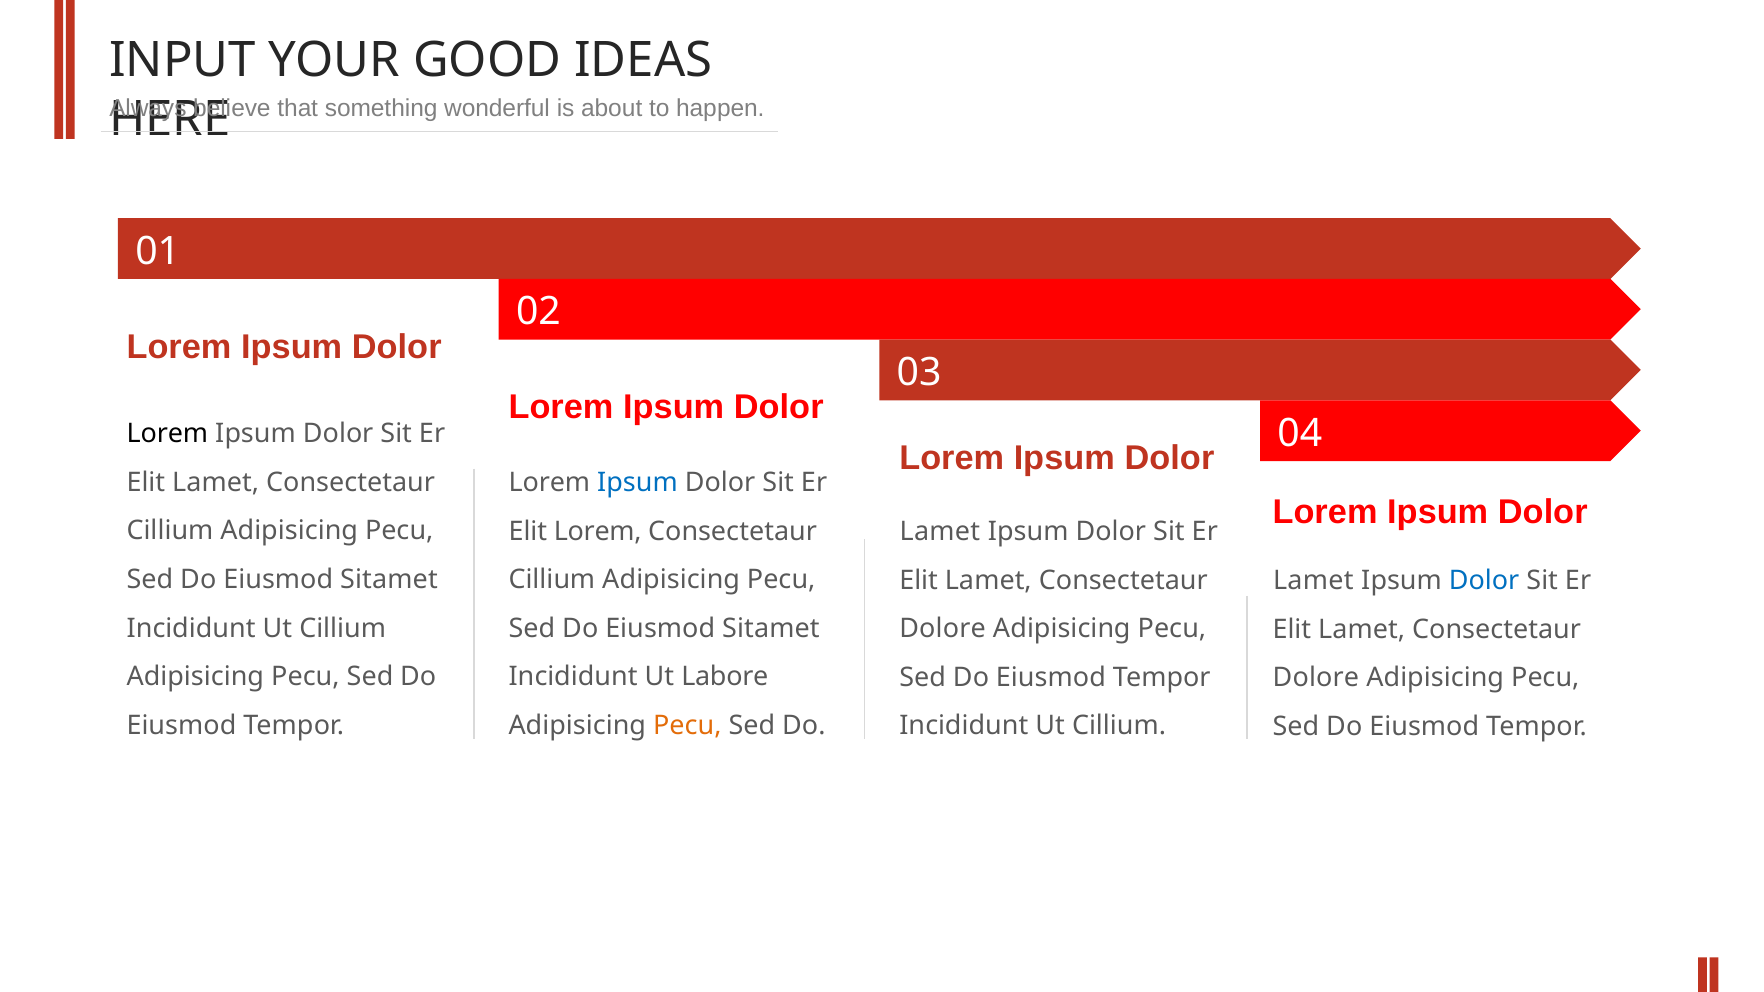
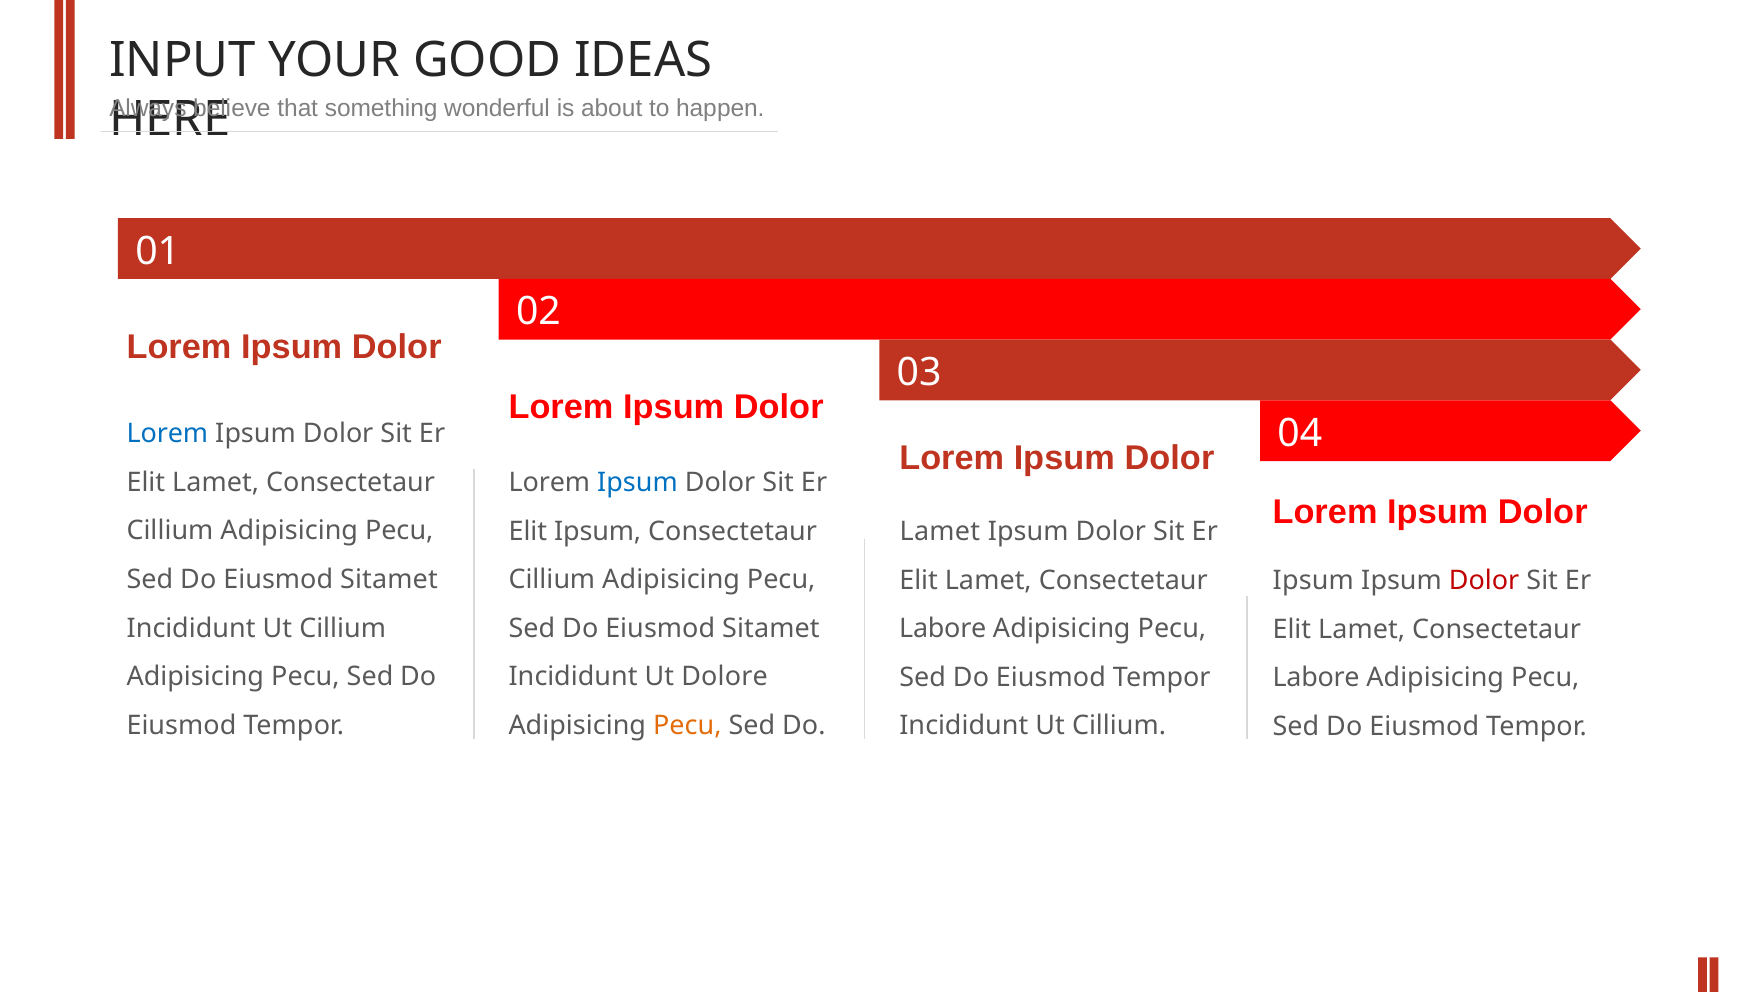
Lorem at (167, 434) colour: black -> blue
Elit Lorem: Lorem -> Ipsum
Lamet at (1313, 581): Lamet -> Ipsum
Dolor at (1484, 581) colour: blue -> red
Dolore at (943, 629): Dolore -> Labore
Labore: Labore -> Dolore
Dolore at (1316, 678): Dolore -> Labore
